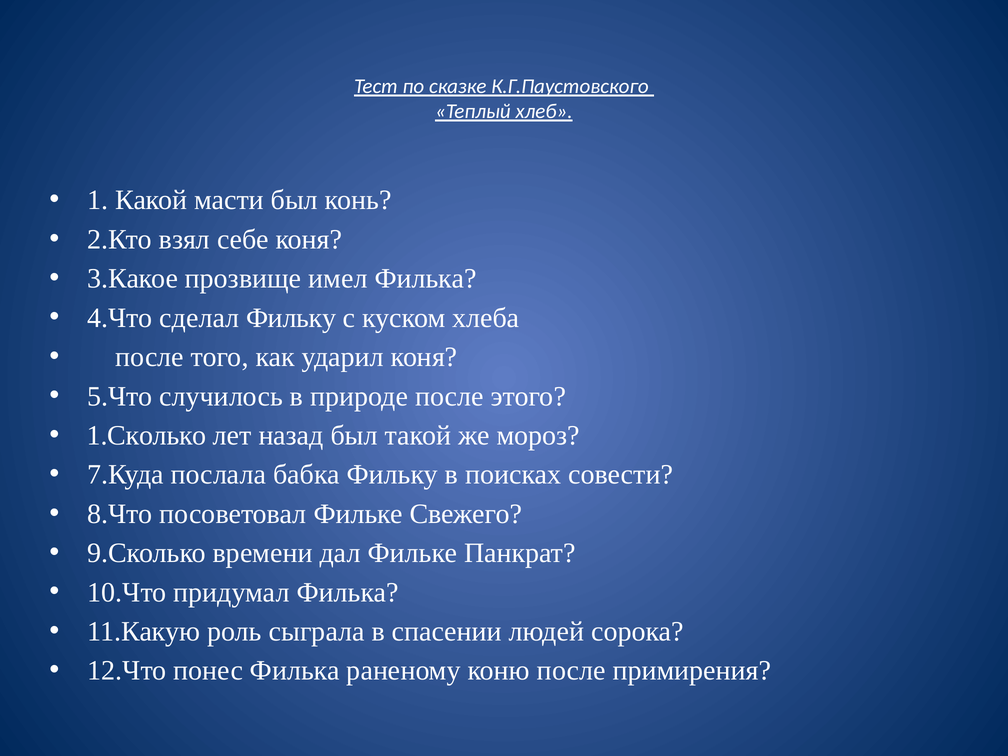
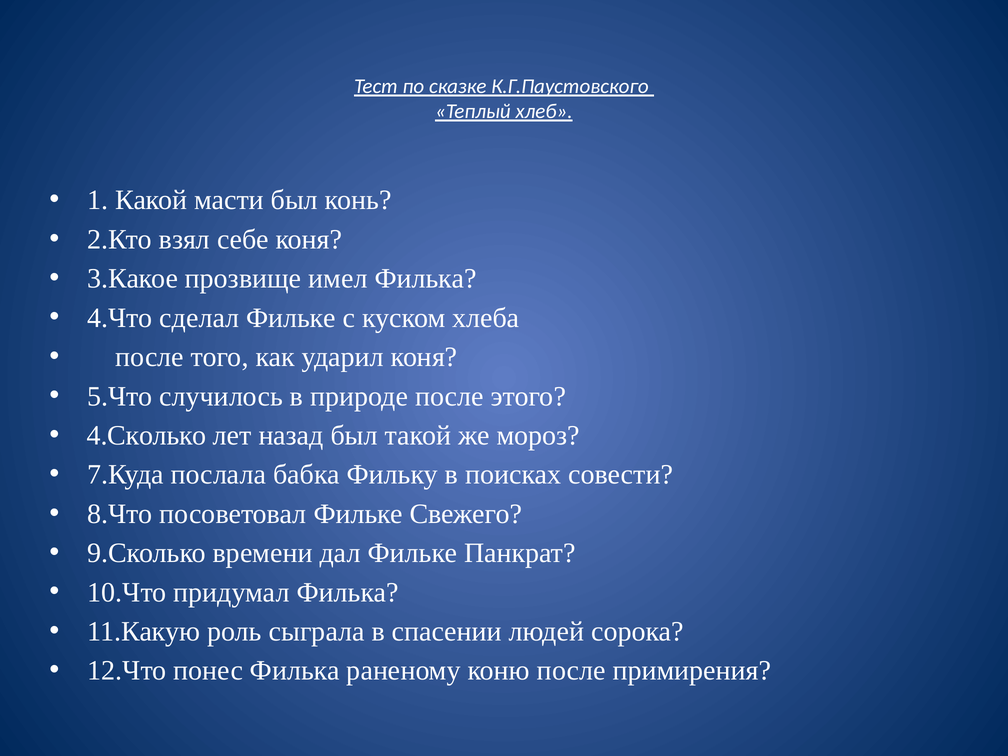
сделал Фильку: Фильку -> Фильке
1.Сколько: 1.Сколько -> 4.Сколько
